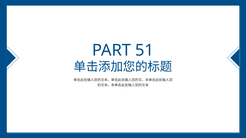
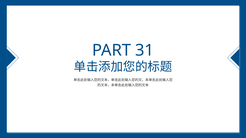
51: 51 -> 31
